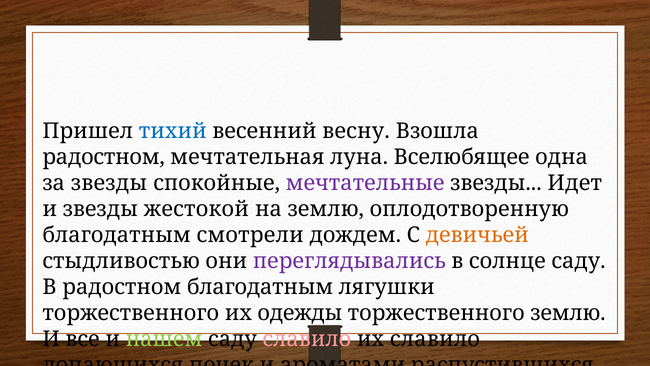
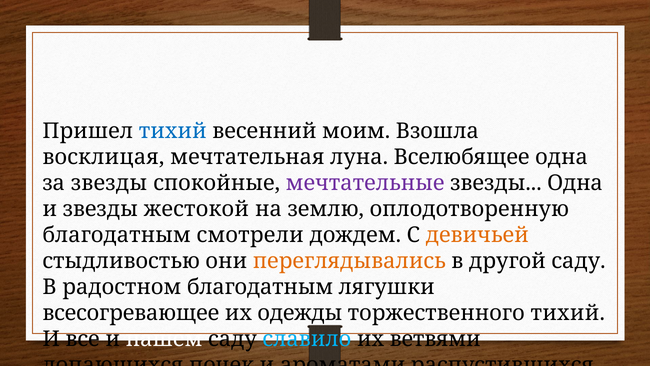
весну: весну -> моим
радостном at (104, 157): радостном -> восклицая
звезды Идет: Идет -> Одна
переглядывались colour: purple -> orange
солнце: солнце -> другой
торжественного at (131, 313): торжественного -> всесогревающее
торжественного землю: землю -> тихий
нашем colour: light green -> white
славило at (307, 339) colour: pink -> light blue
их славило: славило -> ветвями
